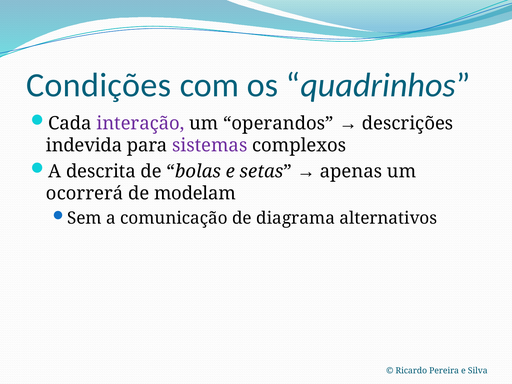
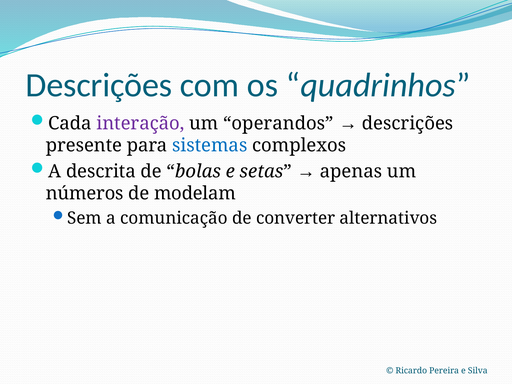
Condições at (99, 85): Condições -> Descrições
indevida: indevida -> presente
sistemas colour: purple -> blue
ocorrerá: ocorrerá -> números
diagrama: diagrama -> converter
